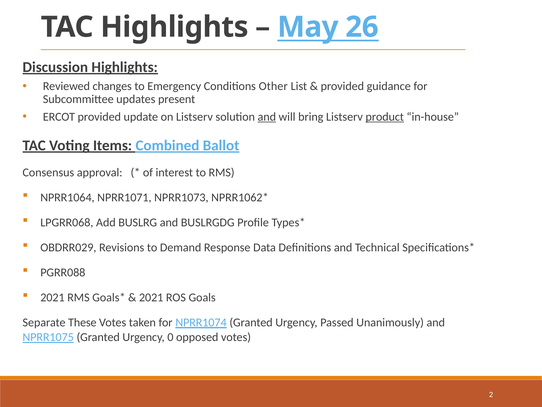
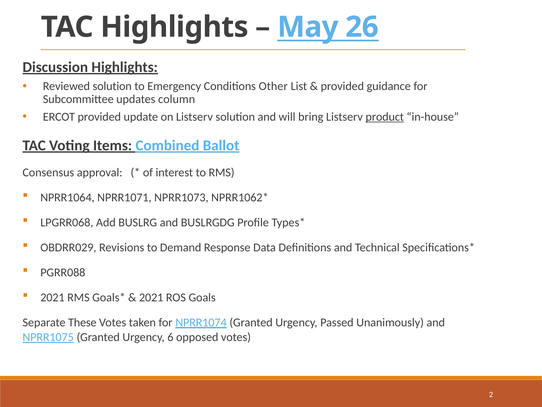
Reviewed changes: changes -> solution
present: present -> column
and at (267, 117) underline: present -> none
0: 0 -> 6
